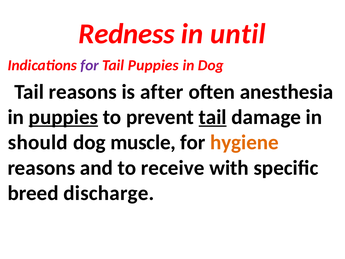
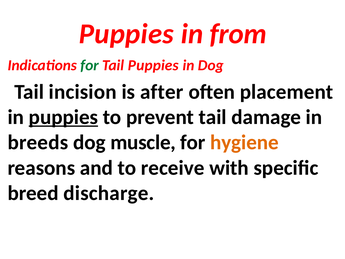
Redness at (126, 34): Redness -> Puppies
until: until -> from
for at (90, 65) colour: purple -> green
Tail reasons: reasons -> incision
anesthesia: anesthesia -> placement
tail at (213, 117) underline: present -> none
should: should -> breeds
